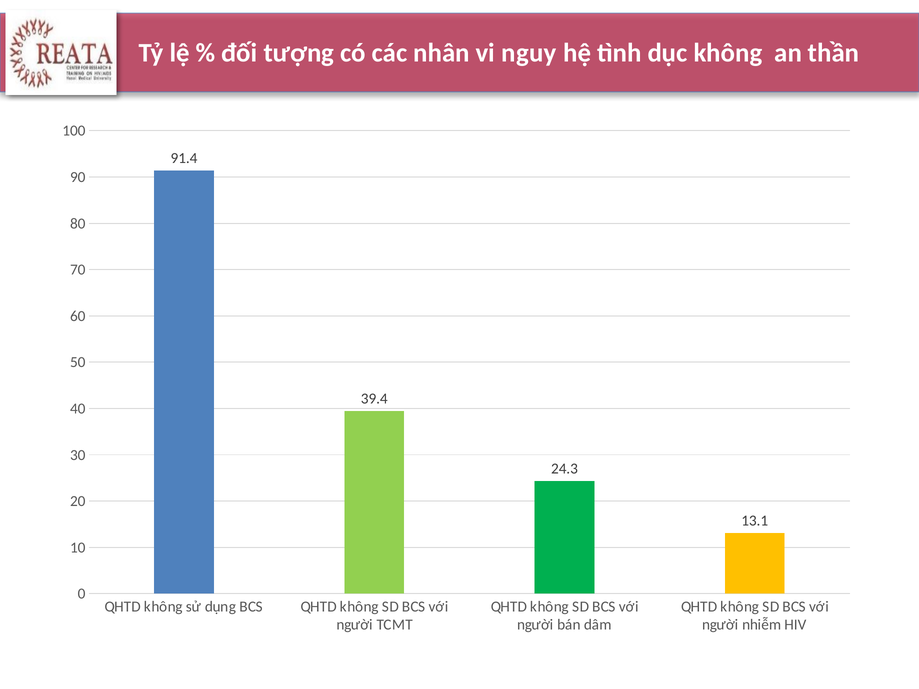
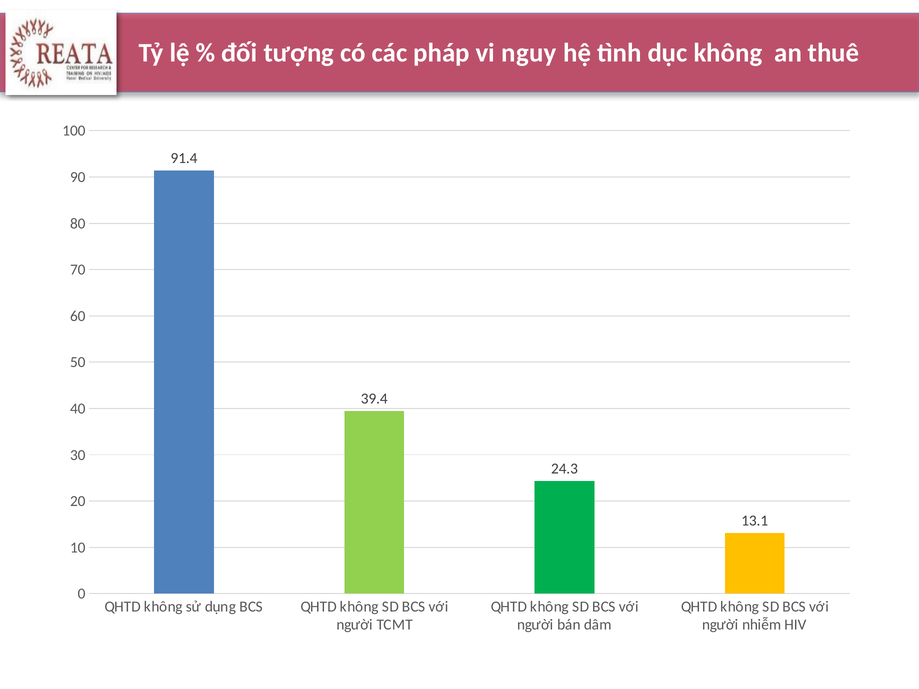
nhân: nhân -> pháp
thần: thần -> thuê
